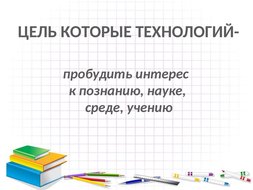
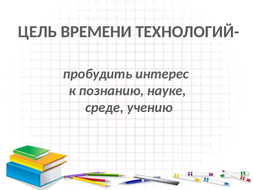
КОТОРЫЕ: КОТОРЫЕ -> ВРЕМЕНИ
